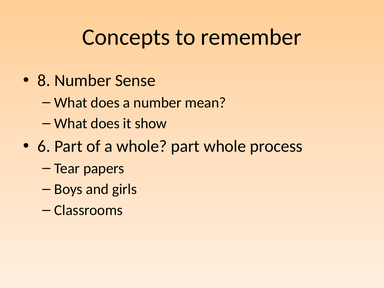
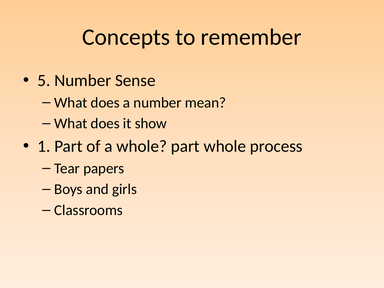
8: 8 -> 5
6: 6 -> 1
